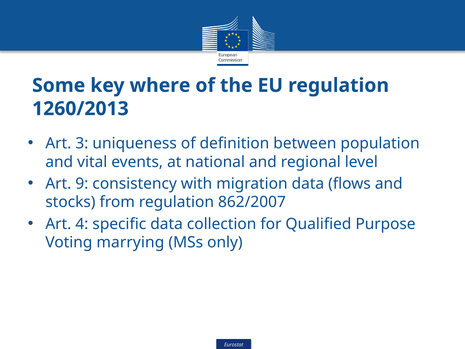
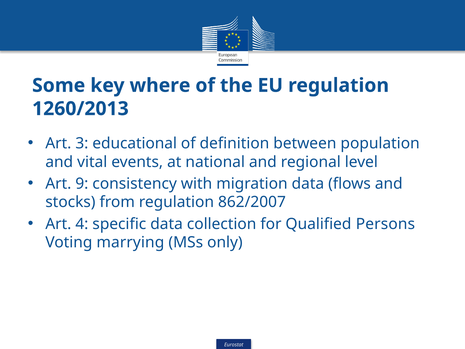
uniqueness: uniqueness -> educational
Purpose: Purpose -> Persons
